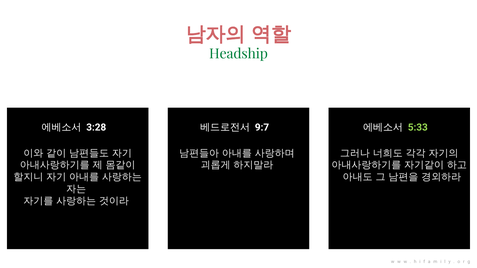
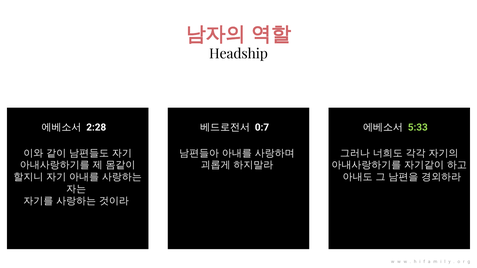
Headship colour: green -> black
3:28: 3:28 -> 2:28
9:7: 9:7 -> 0:7
